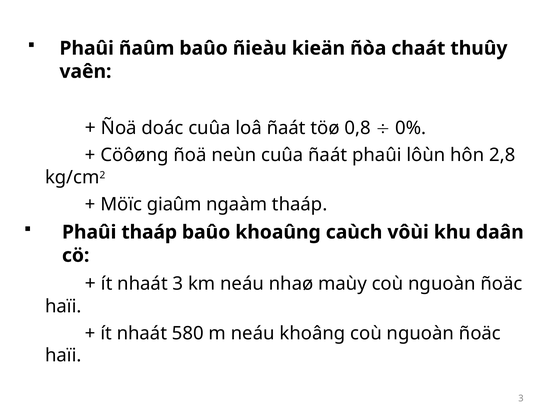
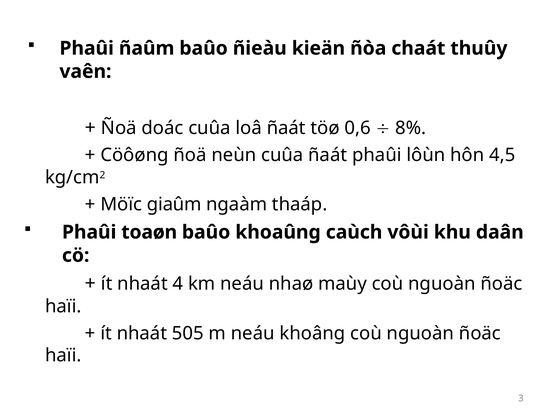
0,8: 0,8 -> 0,6
0%: 0% -> 8%
2,8: 2,8 -> 4,5
Phaûi thaáp: thaáp -> toaøn
nhaát 3: 3 -> 4
580: 580 -> 505
